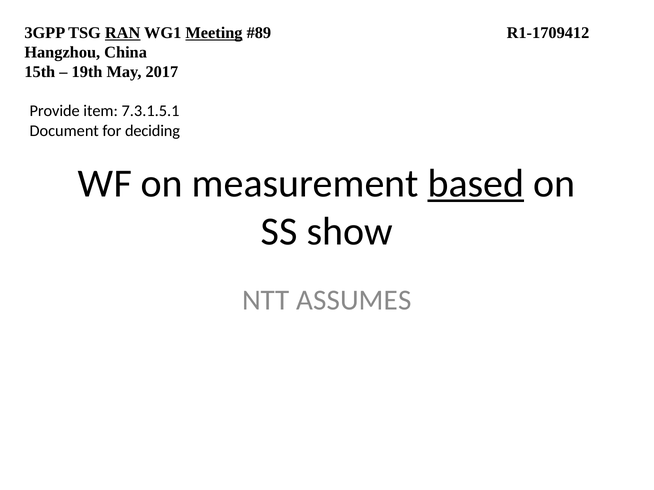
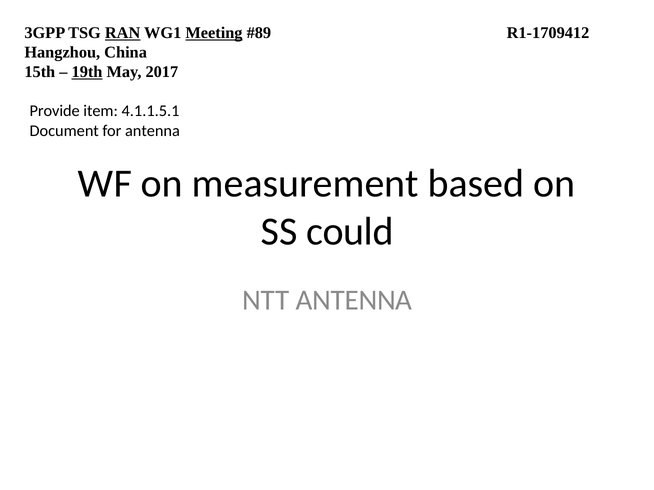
19th underline: none -> present
7.3.1.5.1: 7.3.1.5.1 -> 4.1.1.5.1
for deciding: deciding -> antenna
based underline: present -> none
show: show -> could
NTT ASSUMES: ASSUMES -> ANTENNA
